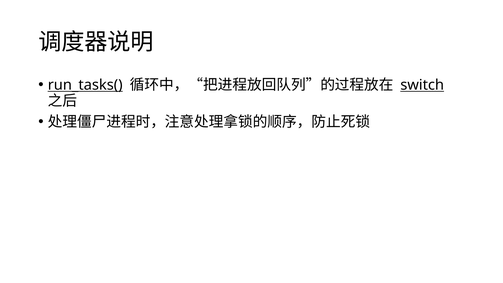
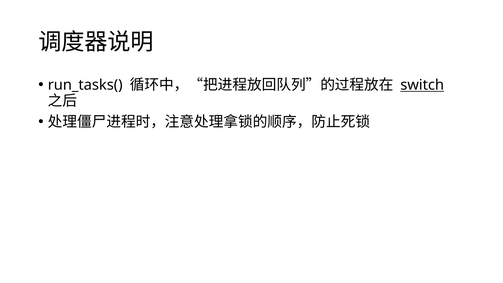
run_tasks( underline: present -> none
